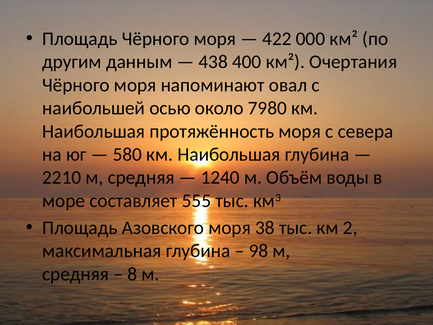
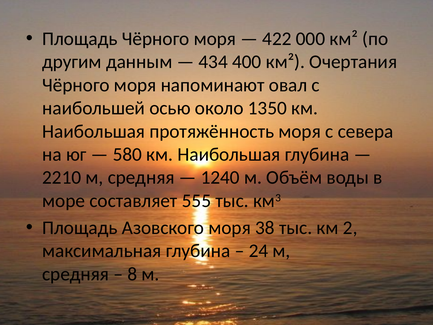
438: 438 -> 434
7980: 7980 -> 1350
98: 98 -> 24
